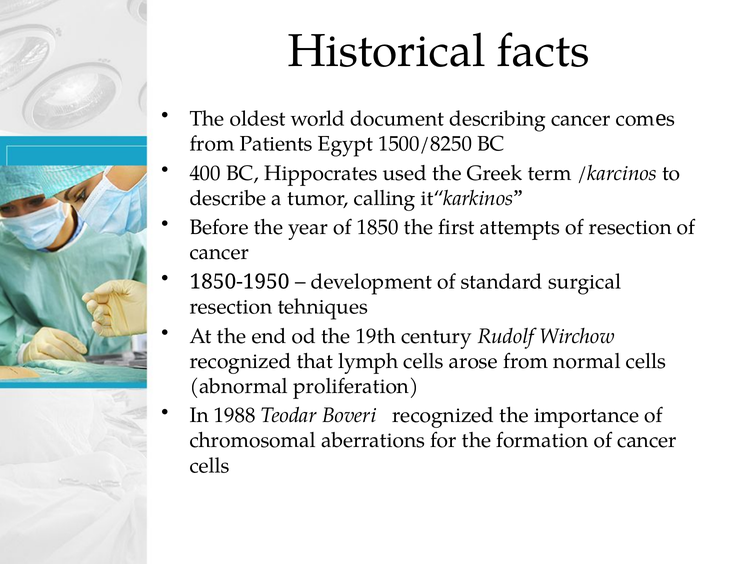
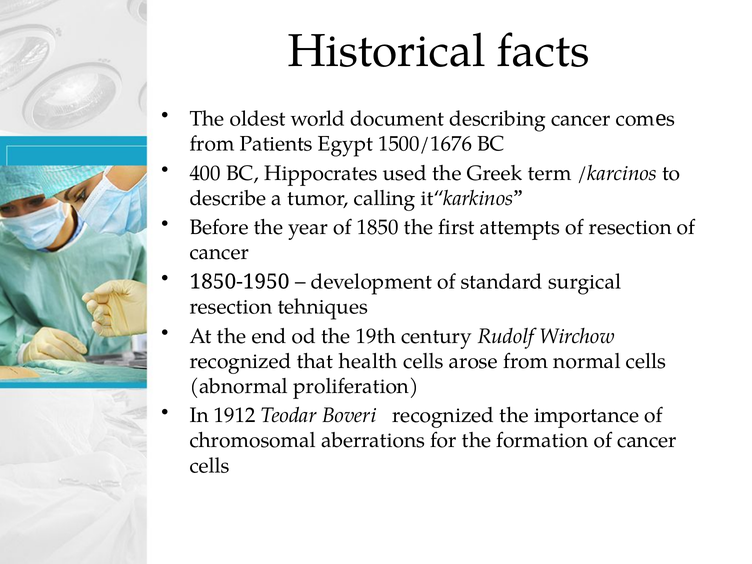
1500/8250: 1500/8250 -> 1500/1676
lymph: lymph -> health
1988: 1988 -> 1912
